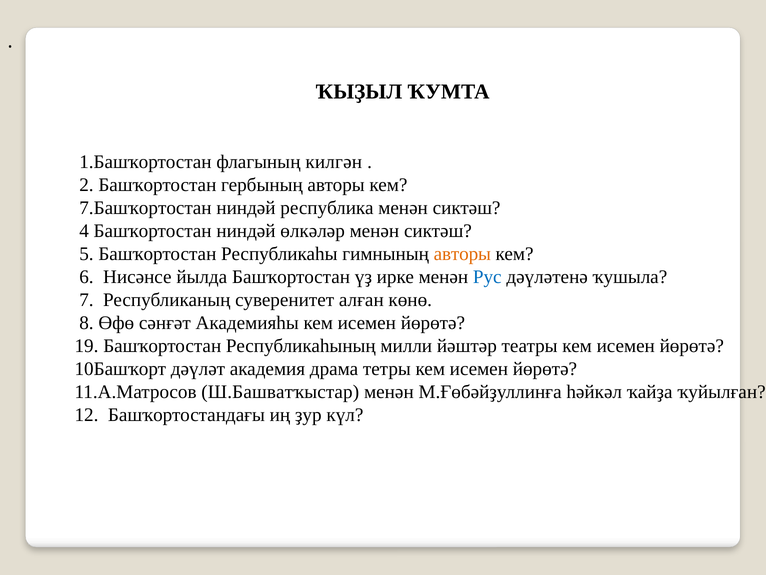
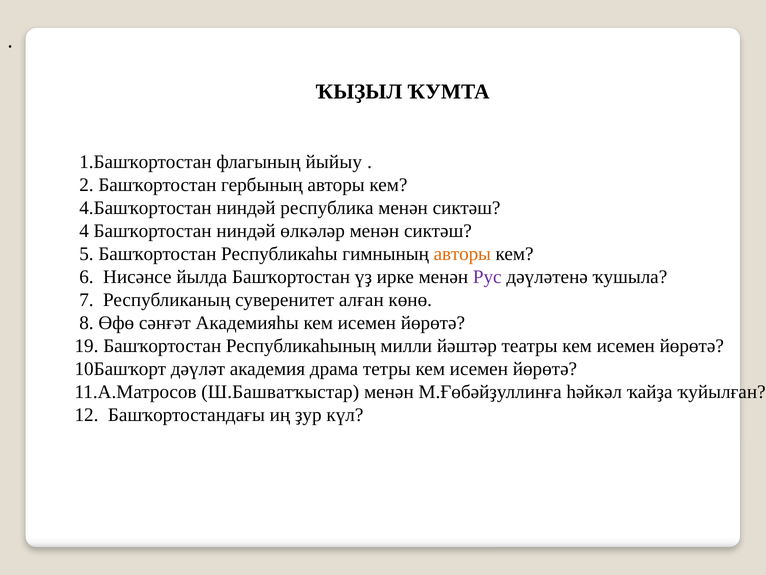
килгән: килгән -> йыйыу
7.Башҡортостан: 7.Башҡортостан -> 4.Башҡортостан
Рус colour: blue -> purple
